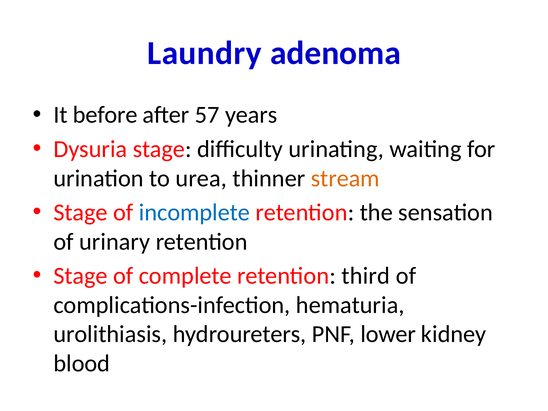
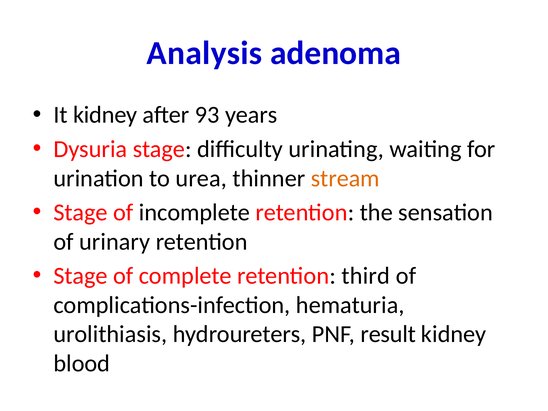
Laundry: Laundry -> Analysis
It before: before -> kidney
57: 57 -> 93
incomplete colour: blue -> black
lower: lower -> result
